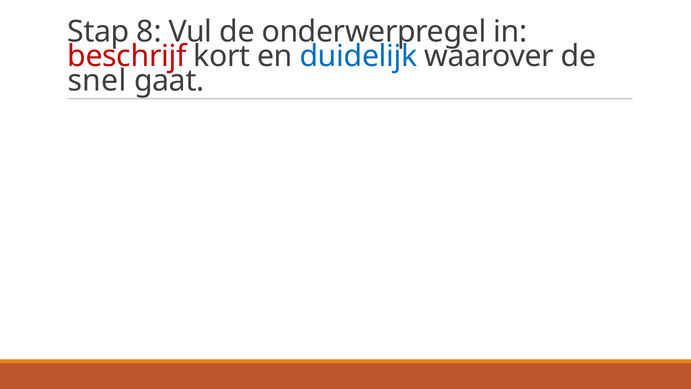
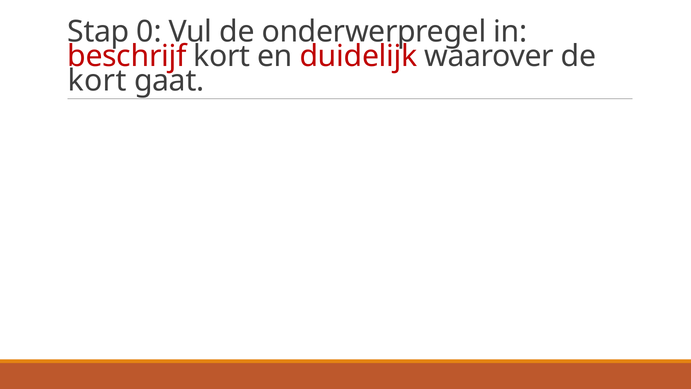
8: 8 -> 0
duidelijk colour: blue -> red
snel at (97, 81): snel -> kort
